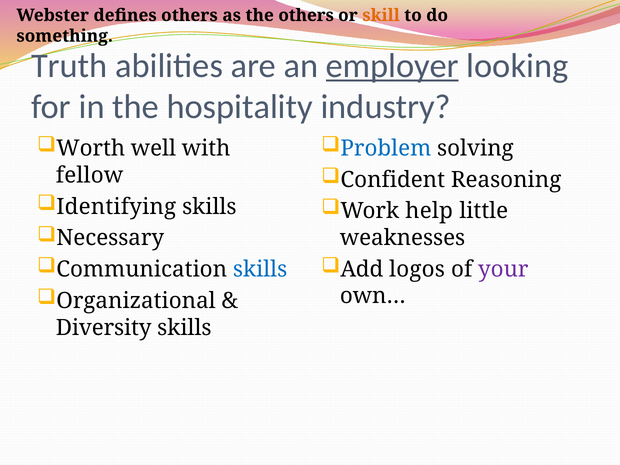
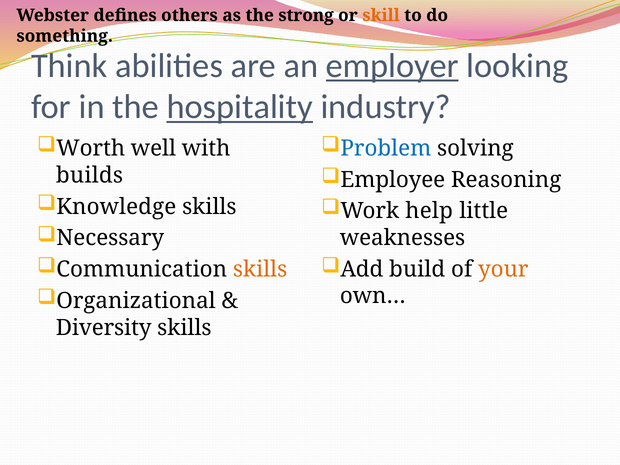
the others: others -> strong
Truth: Truth -> Think
hospitality underline: none -> present
Confident: Confident -> Employee
fellow: fellow -> builds
Identifying: Identifying -> Knowledge
logos: logos -> build
your colour: purple -> orange
skills at (260, 269) colour: blue -> orange
